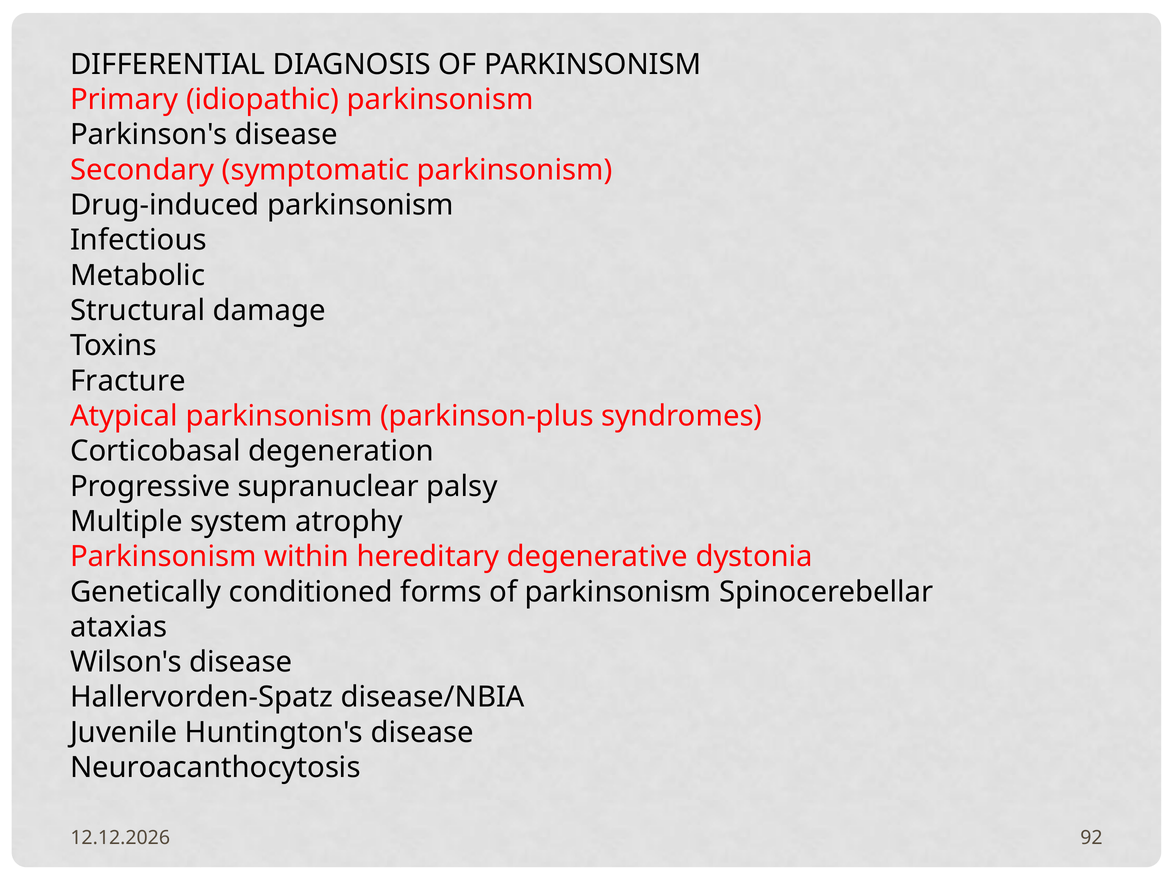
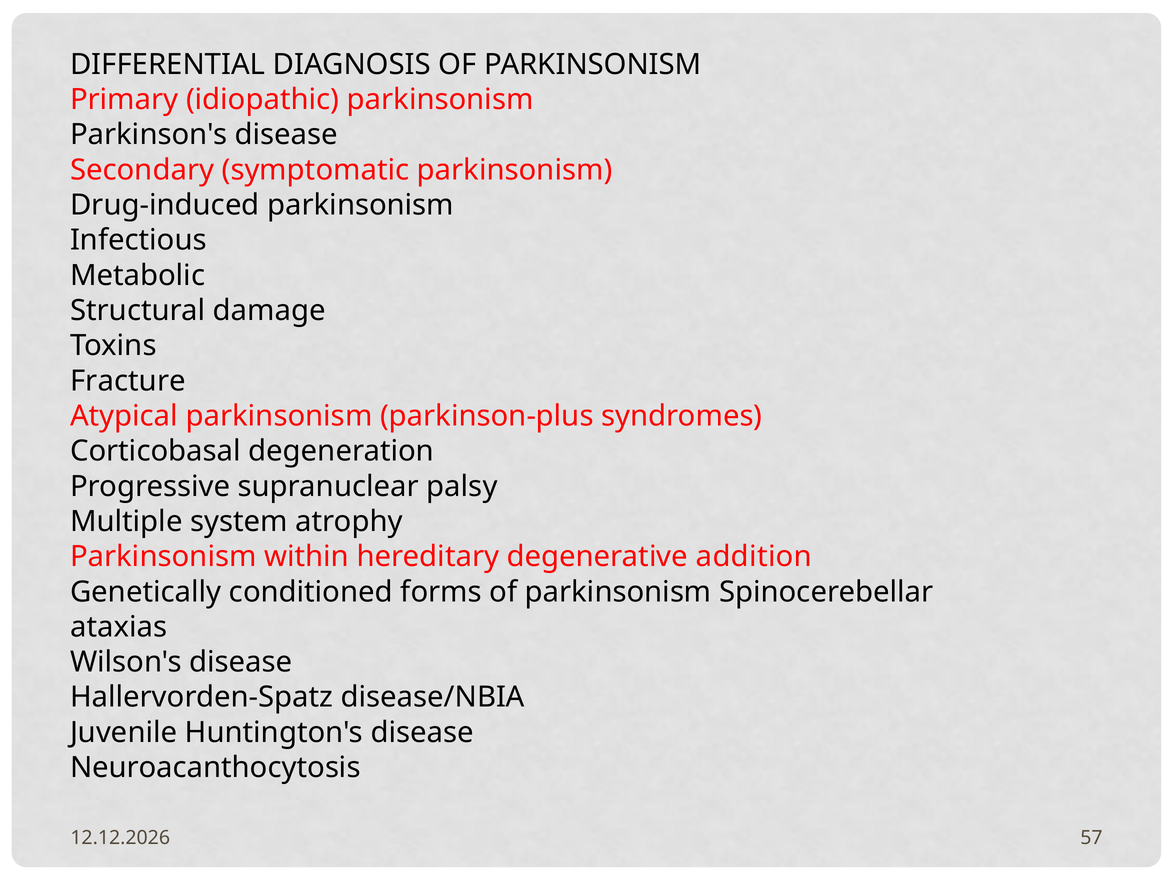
dystonia: dystonia -> addition
92: 92 -> 57
